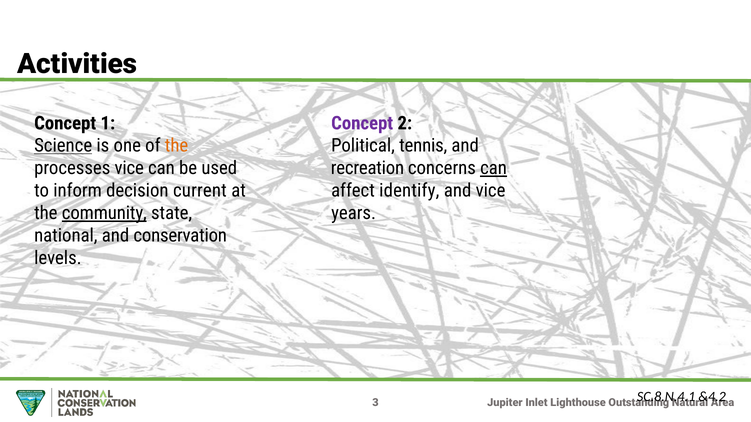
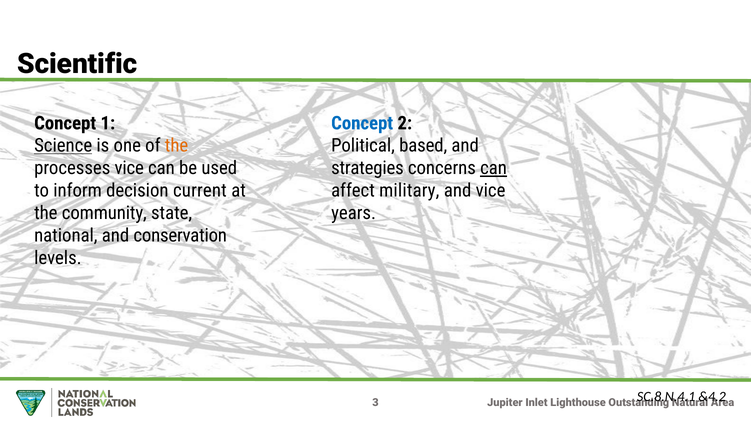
Activities: Activities -> Scientific
Concept at (362, 123) colour: purple -> blue
tennis: tennis -> based
recreation: recreation -> strategies
identify: identify -> military
community underline: present -> none
